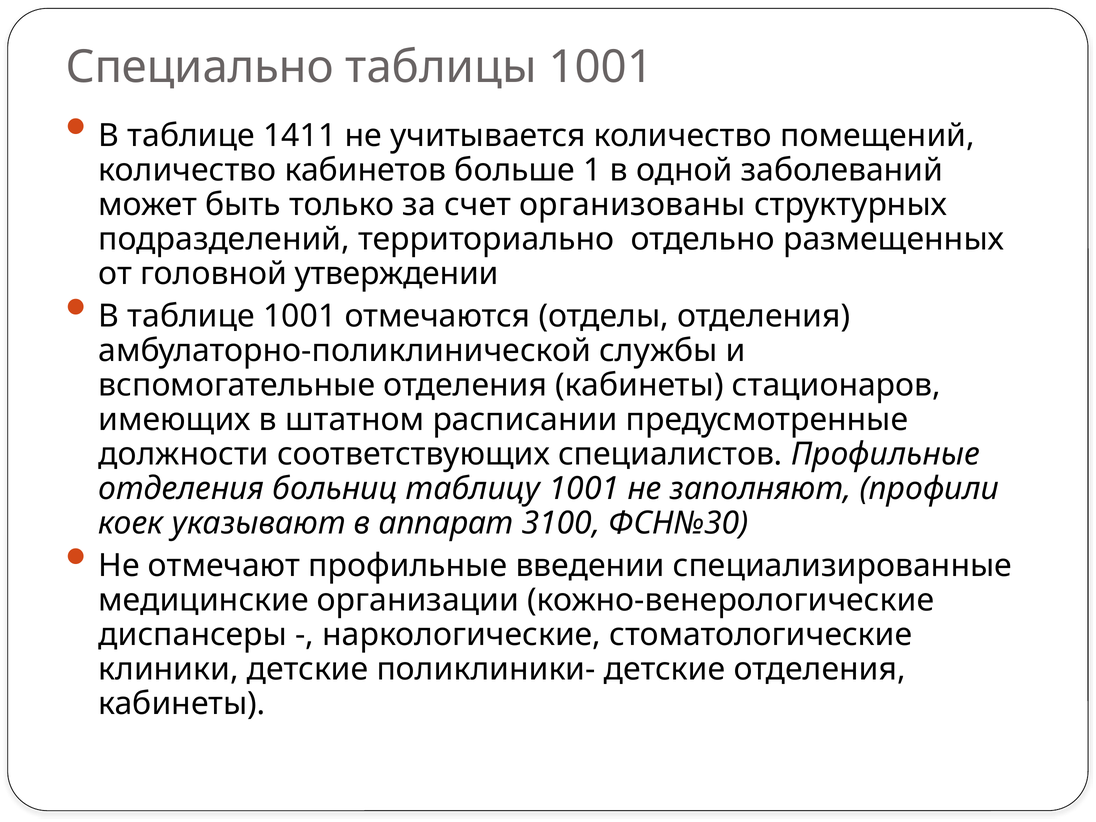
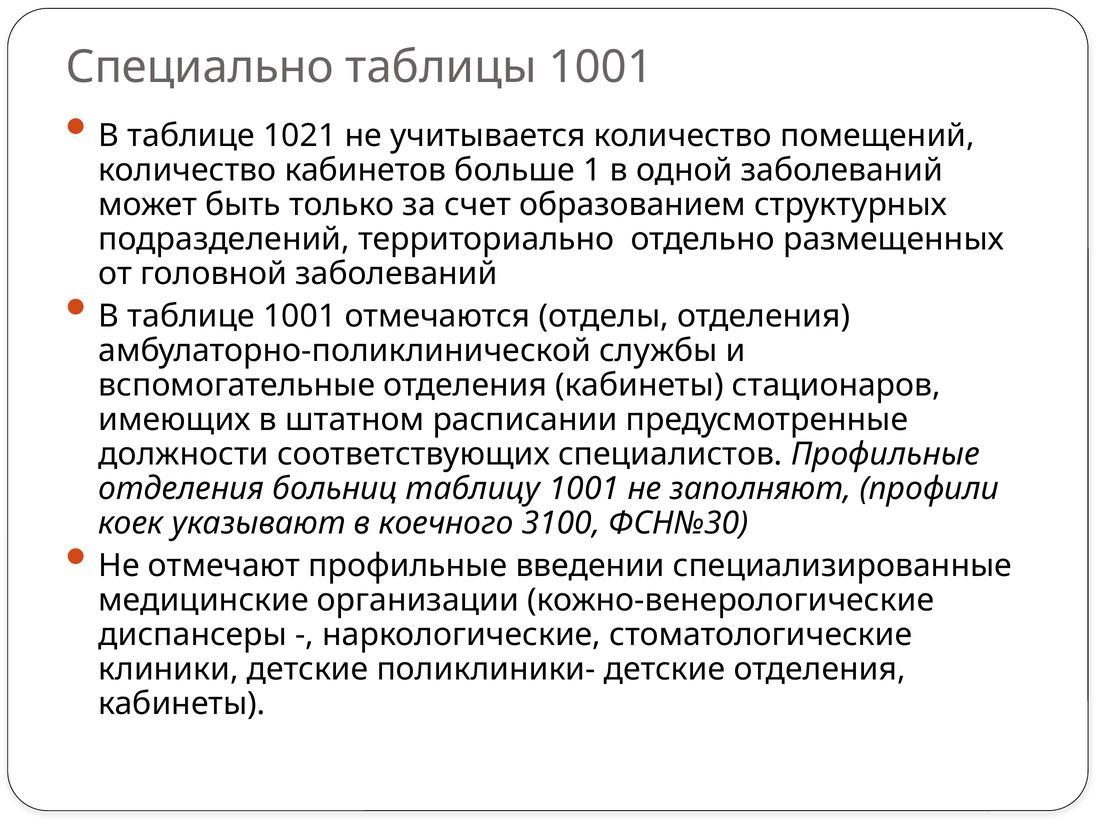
1411: 1411 -> 1021
организованы: организованы -> образованием
головной утверждении: утверждении -> заболеваний
аппарат: аппарат -> коечного
